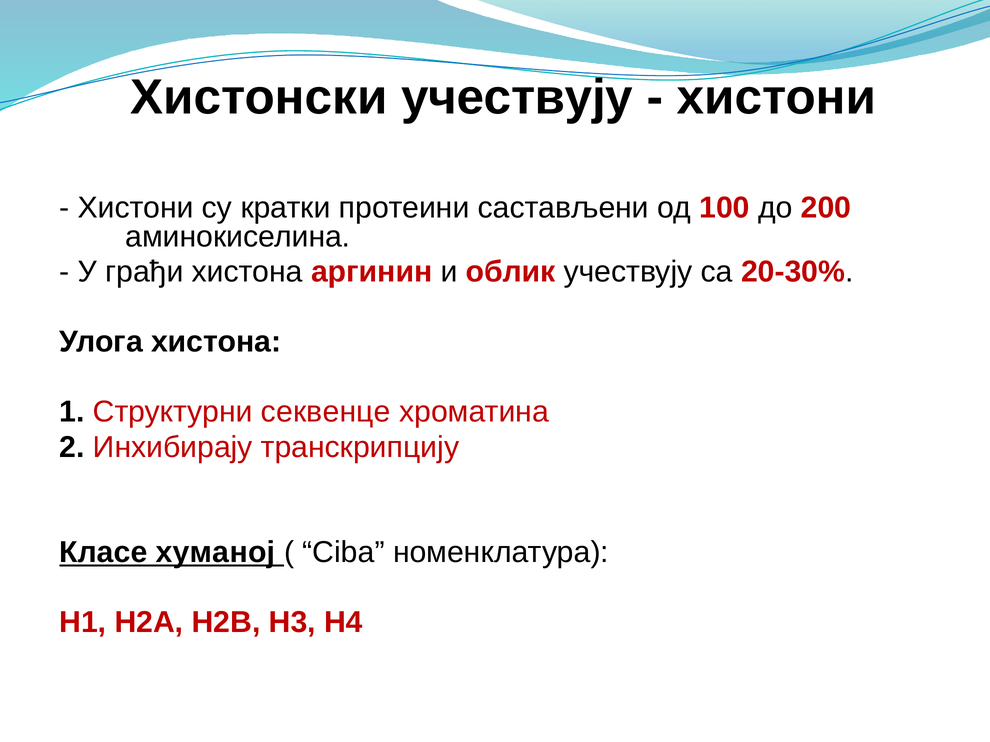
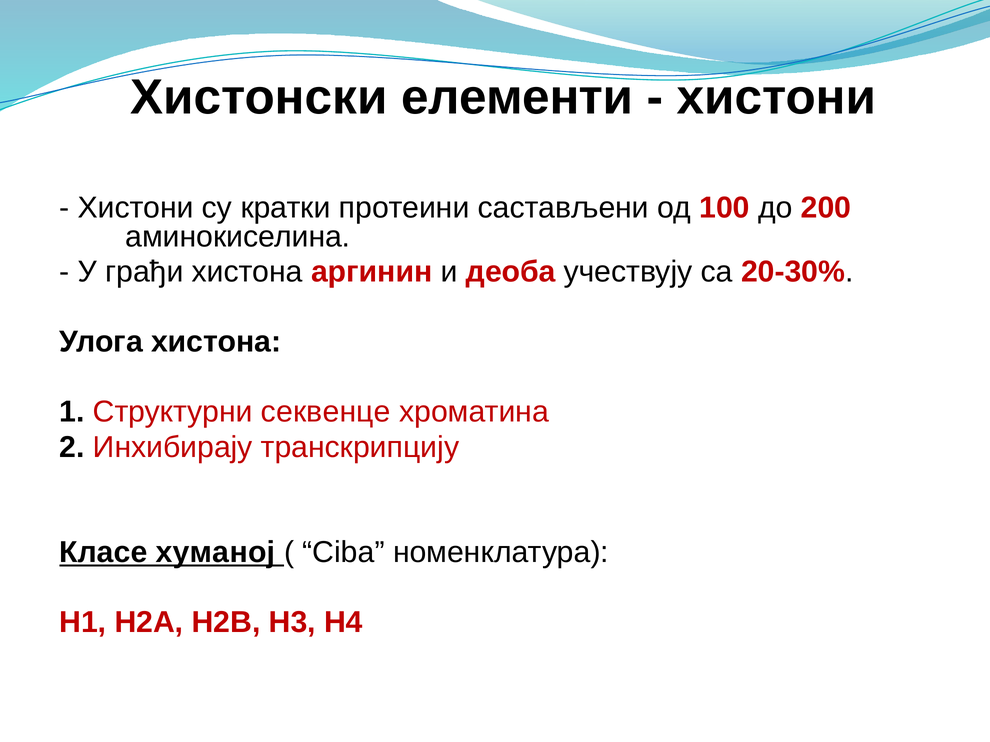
Хистонски учествују: учествују -> елементи
облик: облик -> деоба
